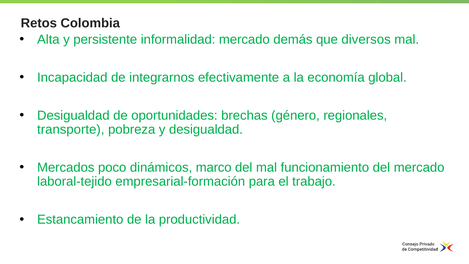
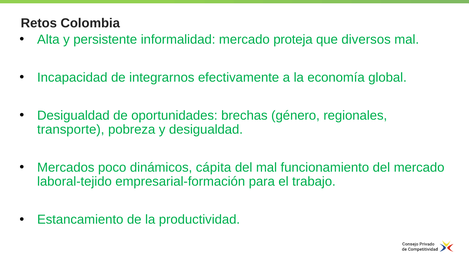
demás: demás -> proteja
marco: marco -> cápita
